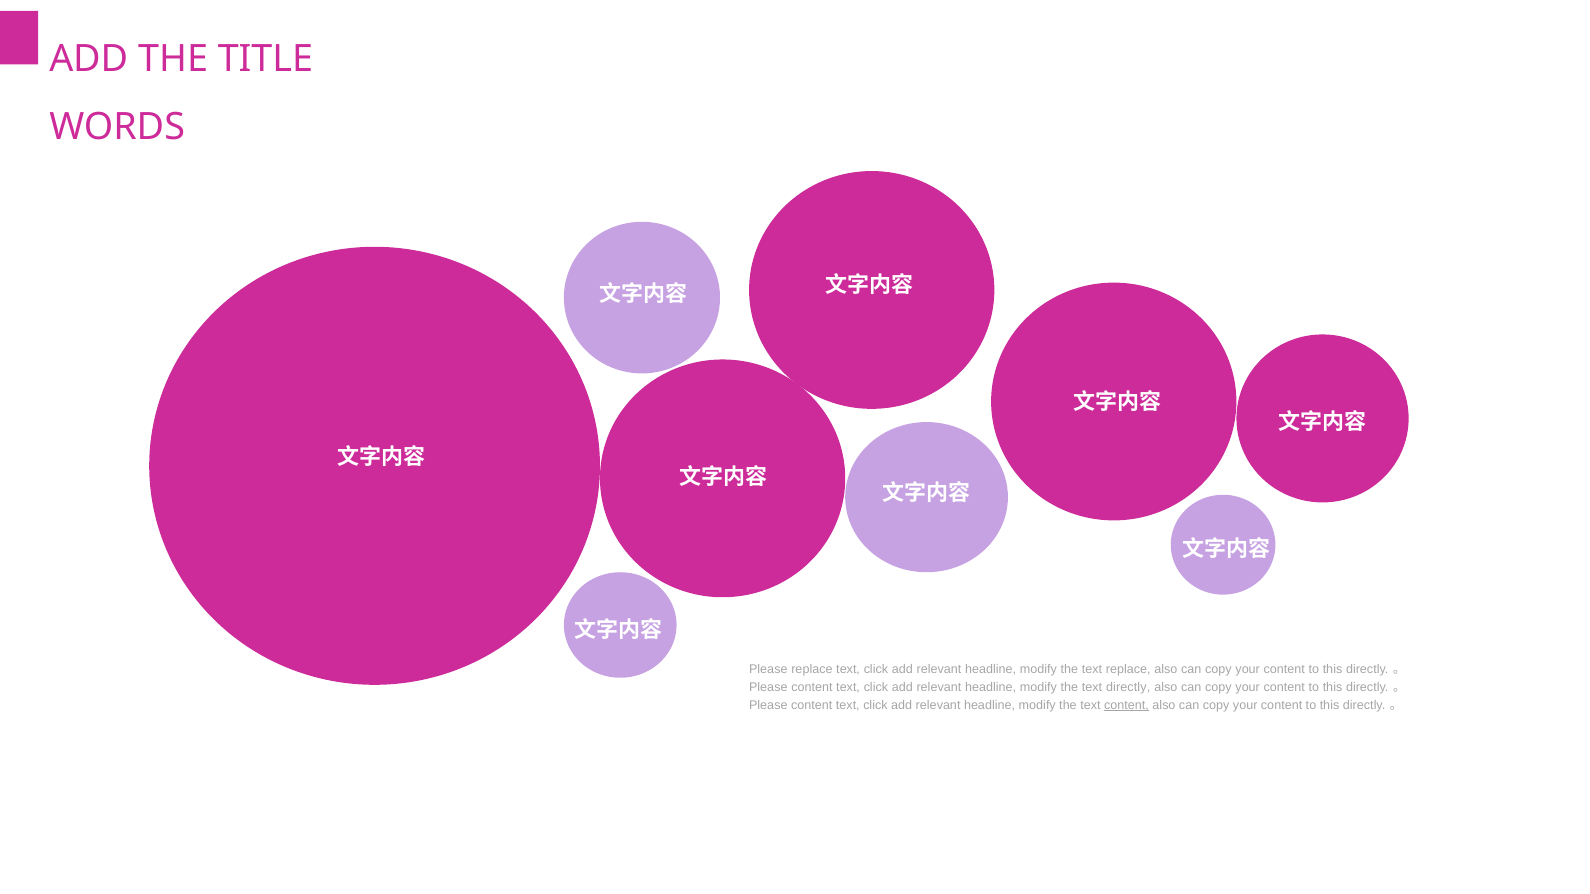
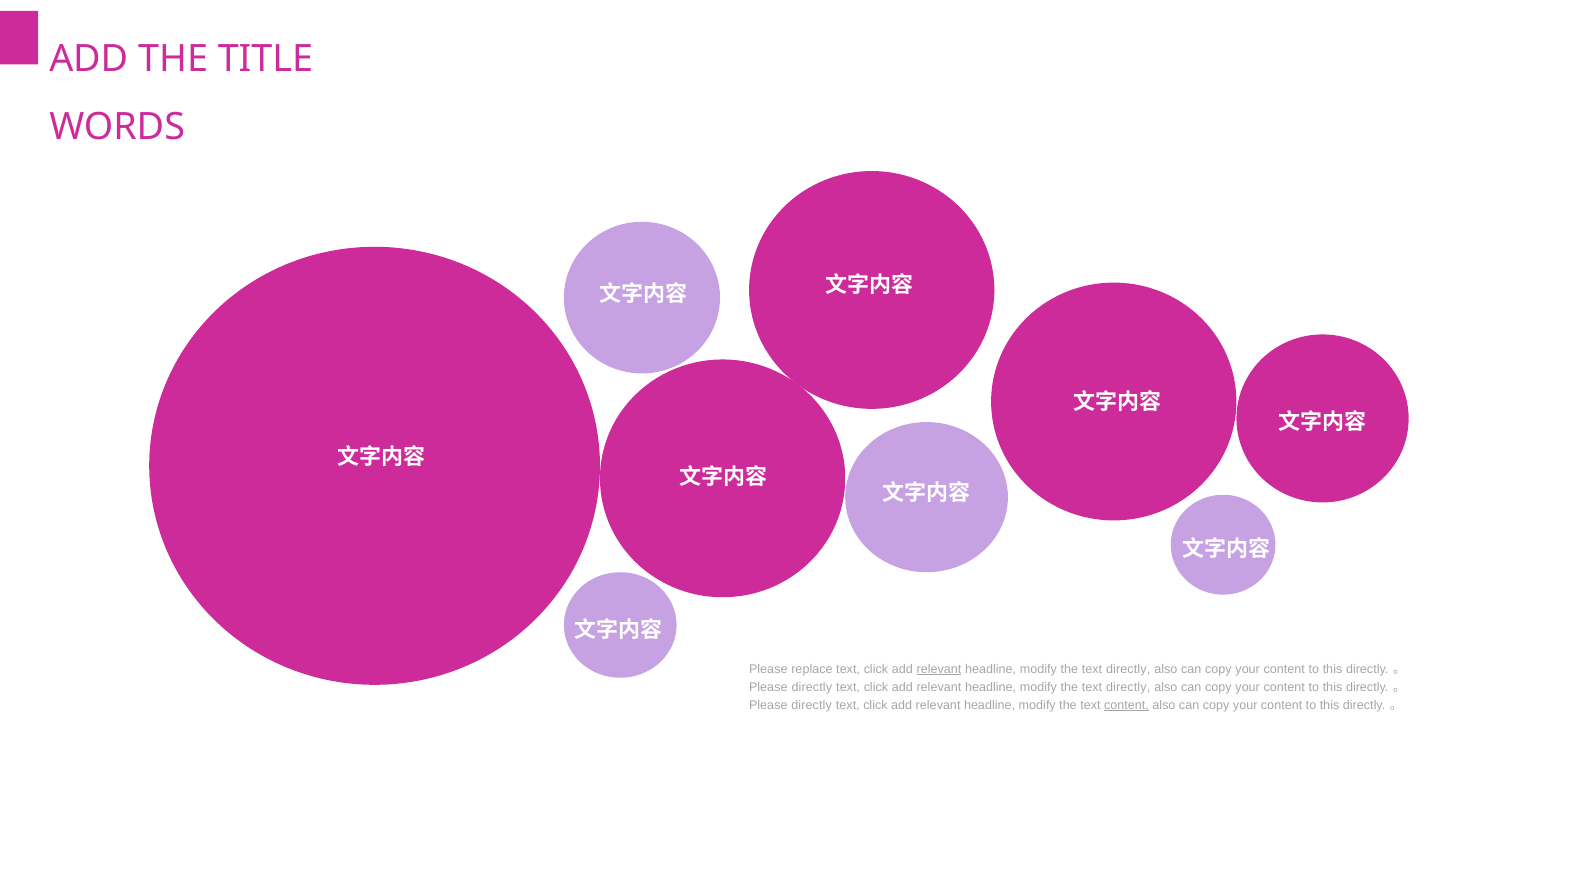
relevant at (939, 669) underline: none -> present
replace at (1128, 669): replace -> directly
content at (812, 687): content -> directly
content at (812, 705): content -> directly
